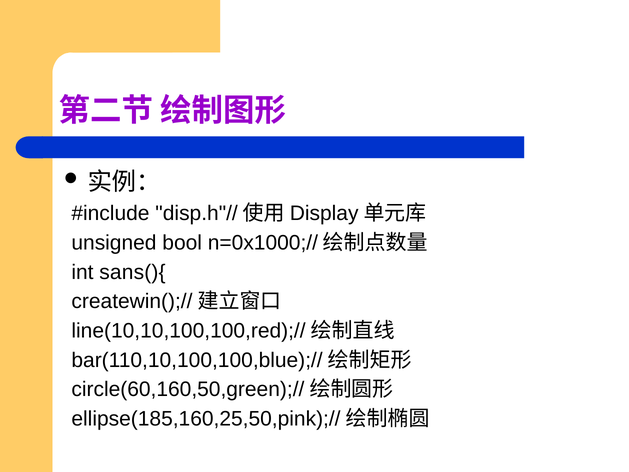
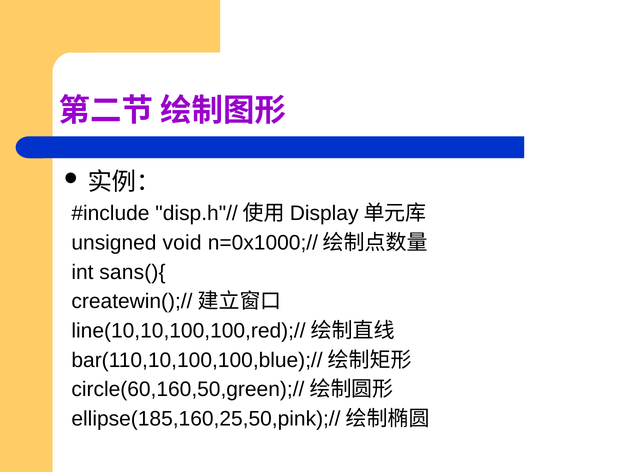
bool: bool -> void
